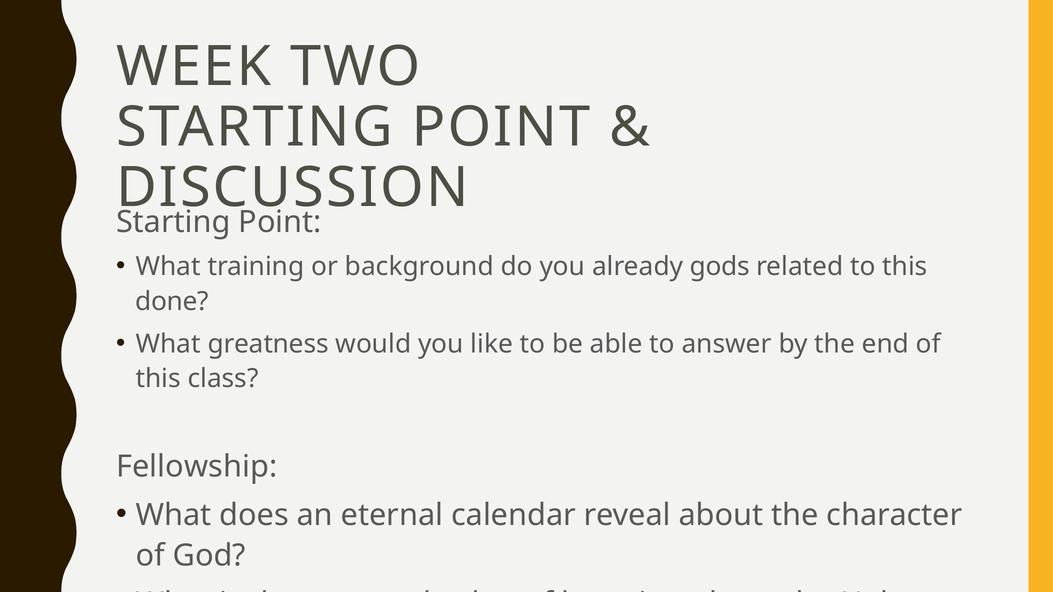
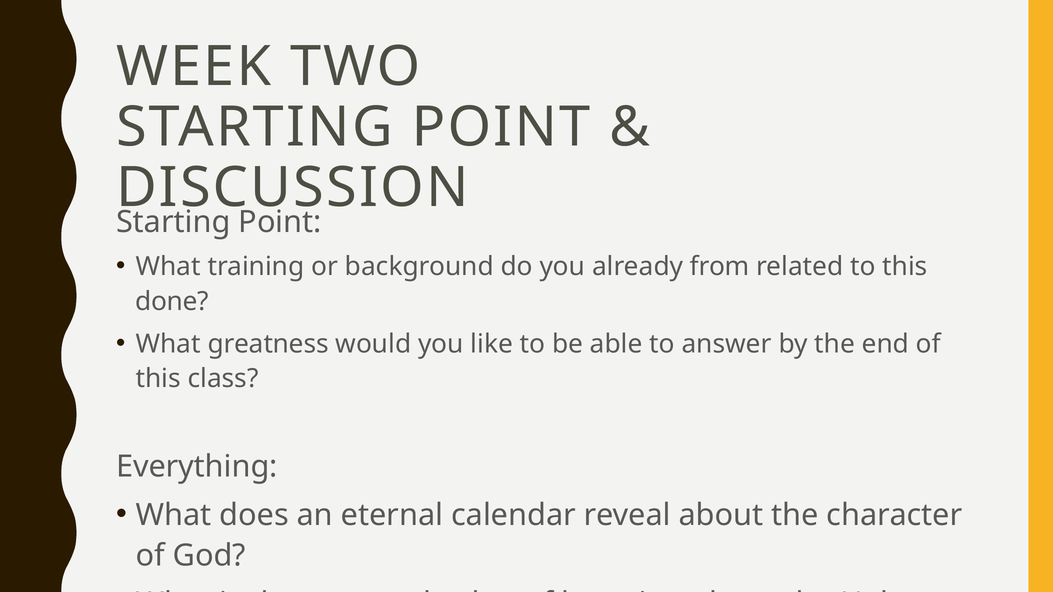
gods: gods -> from
Fellowship: Fellowship -> Everything
